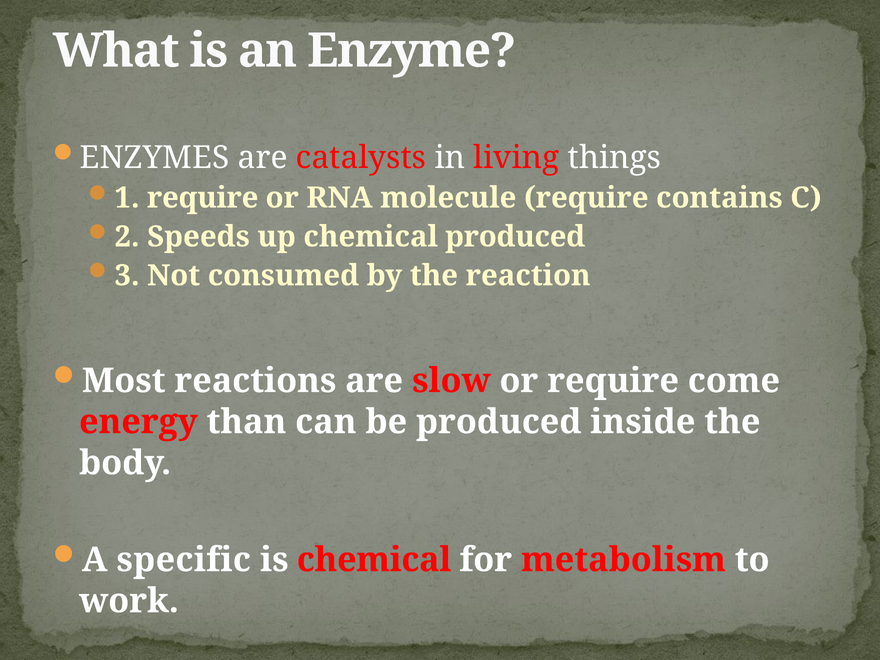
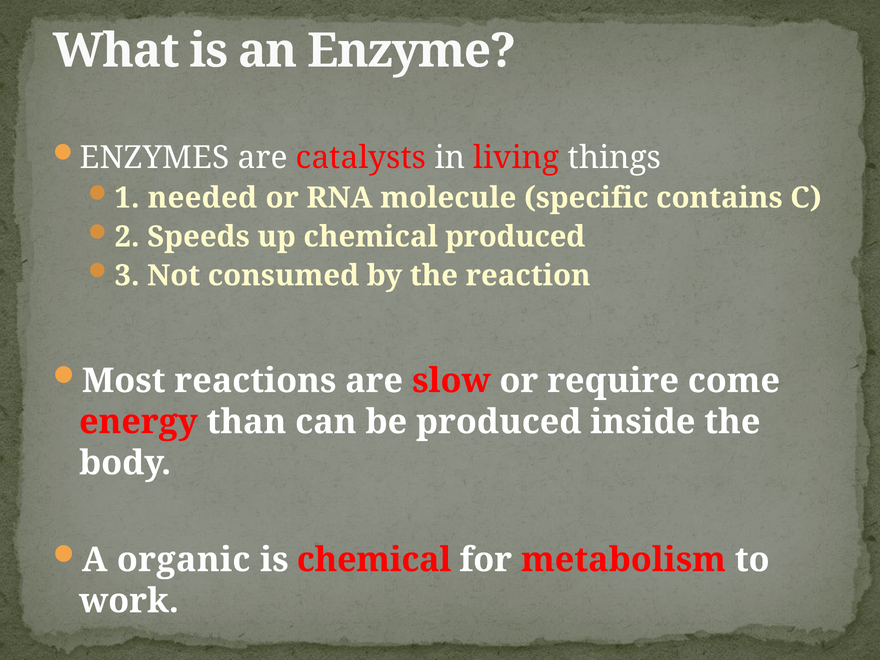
1 require: require -> needed
molecule require: require -> specific
specific: specific -> organic
